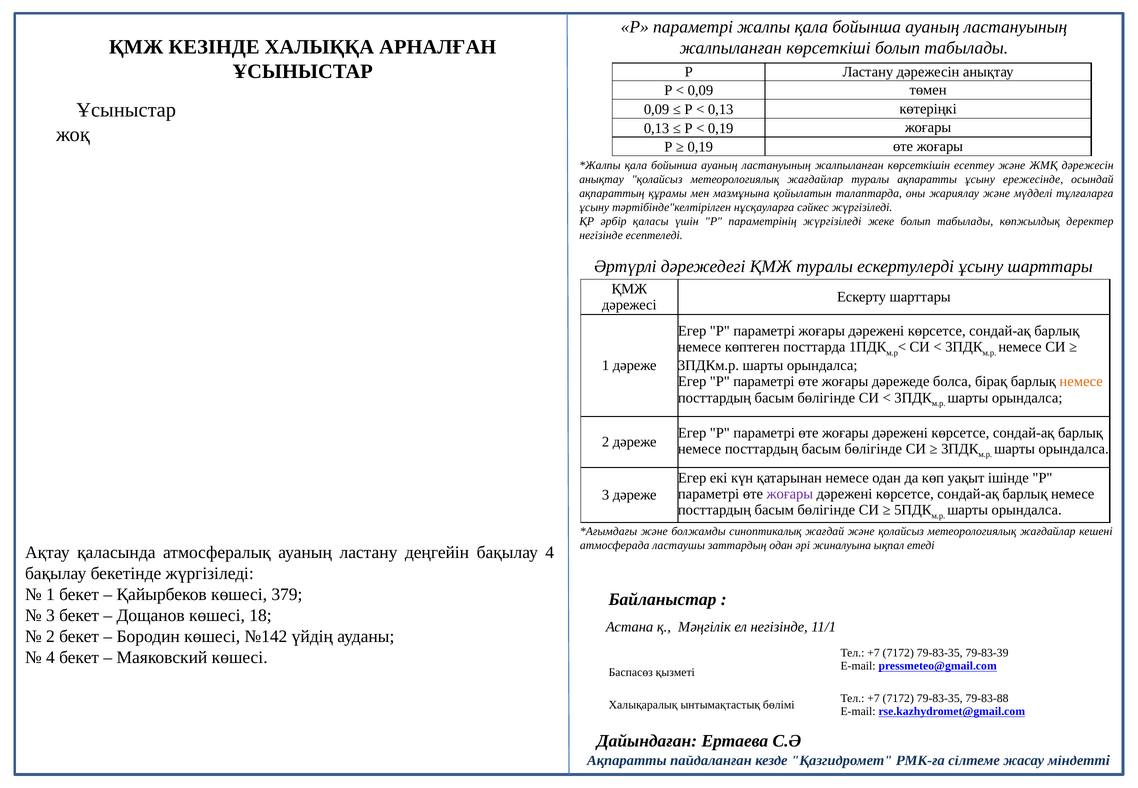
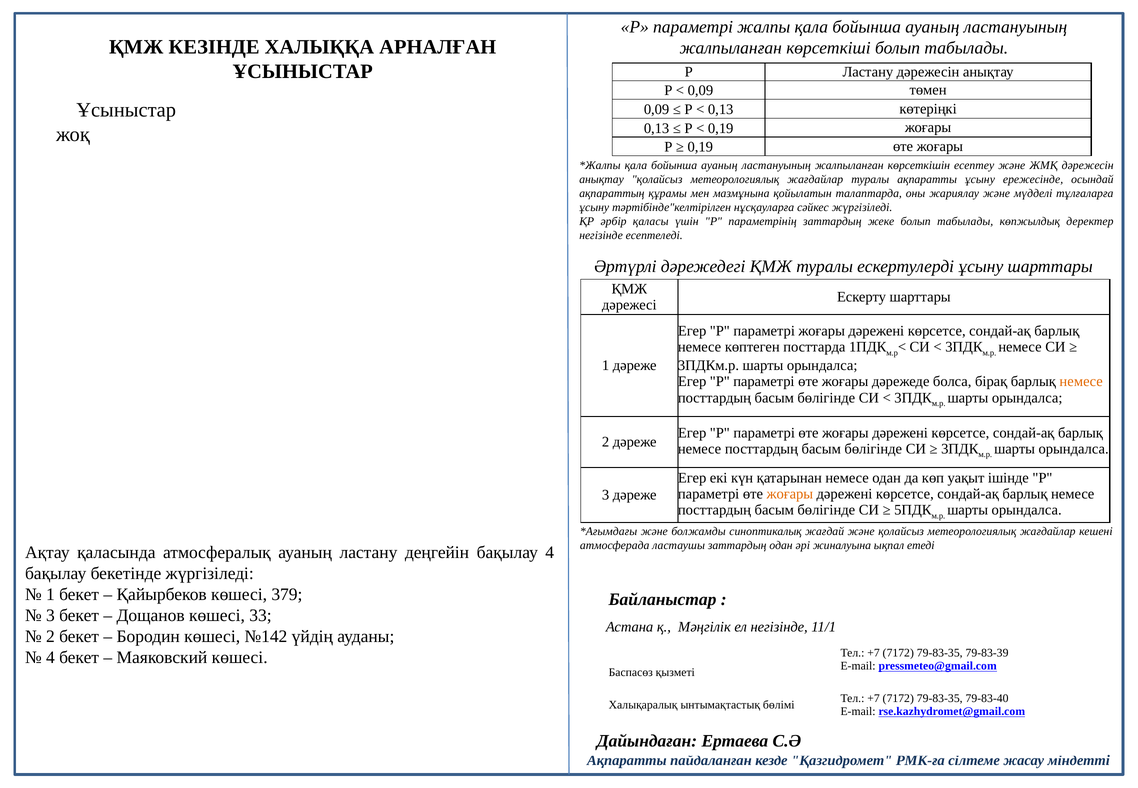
параметрінің жүргізіледі: жүргізіледі -> заттардың
жоғары at (790, 494) colour: purple -> orange
18: 18 -> 33
79-83-88: 79-83-88 -> 79-83-40
